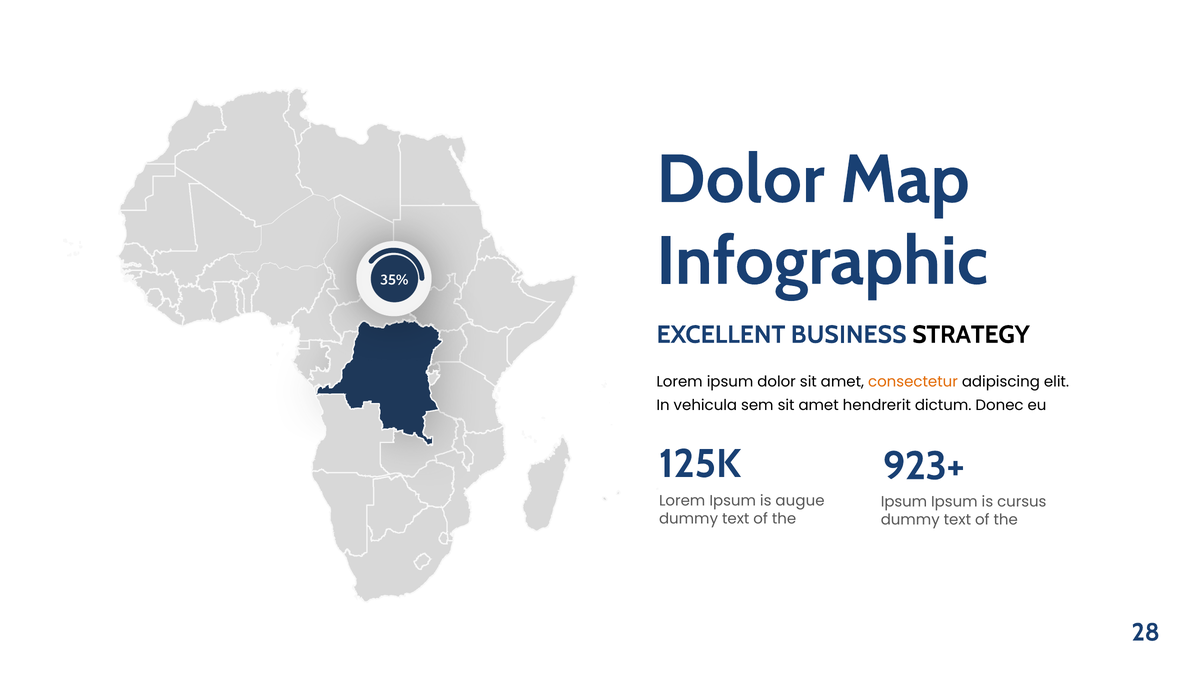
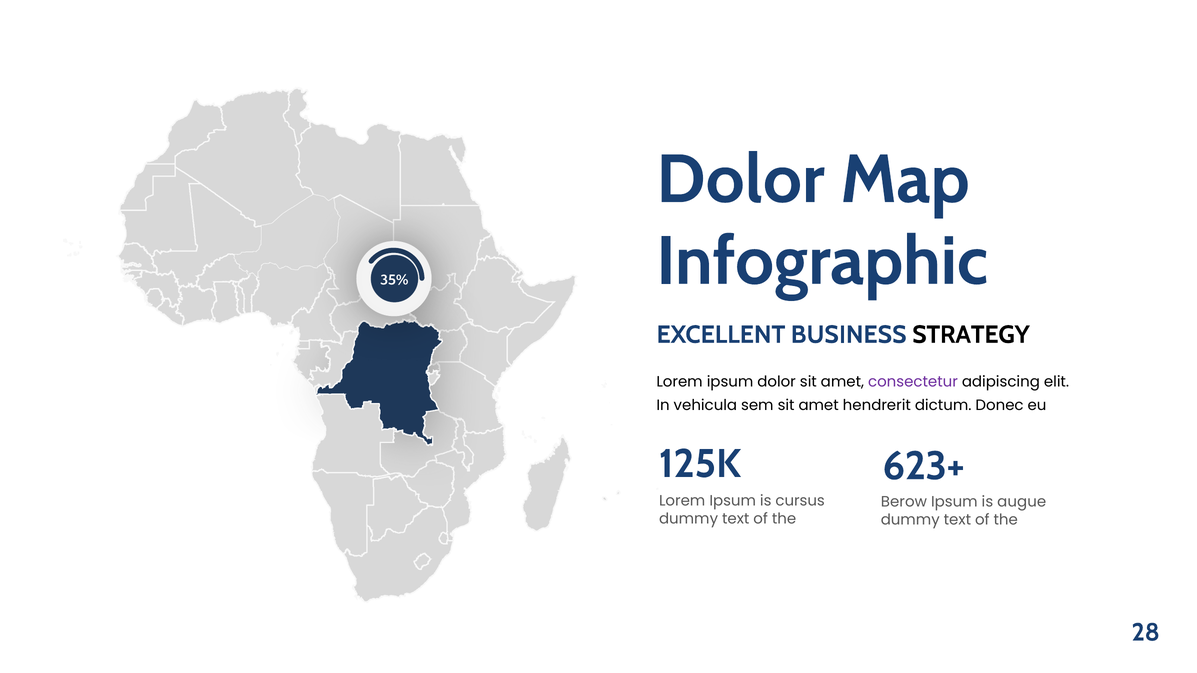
consectetur colour: orange -> purple
923+: 923+ -> 623+
augue: augue -> cursus
Ipsum at (904, 502): Ipsum -> Berow
cursus: cursus -> augue
